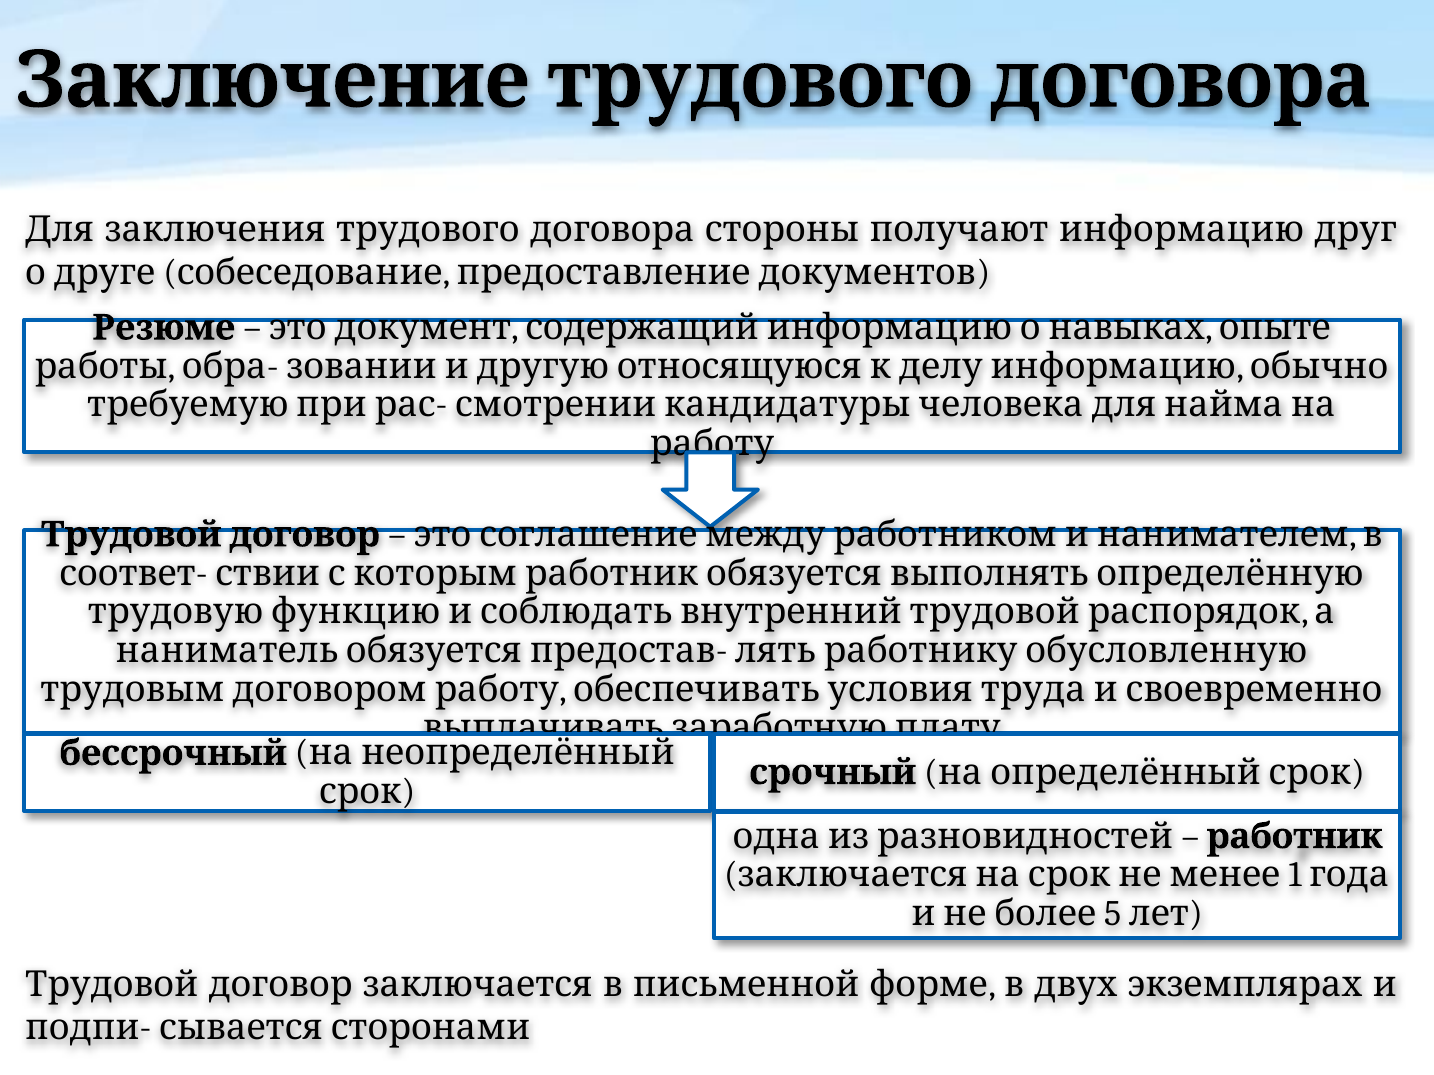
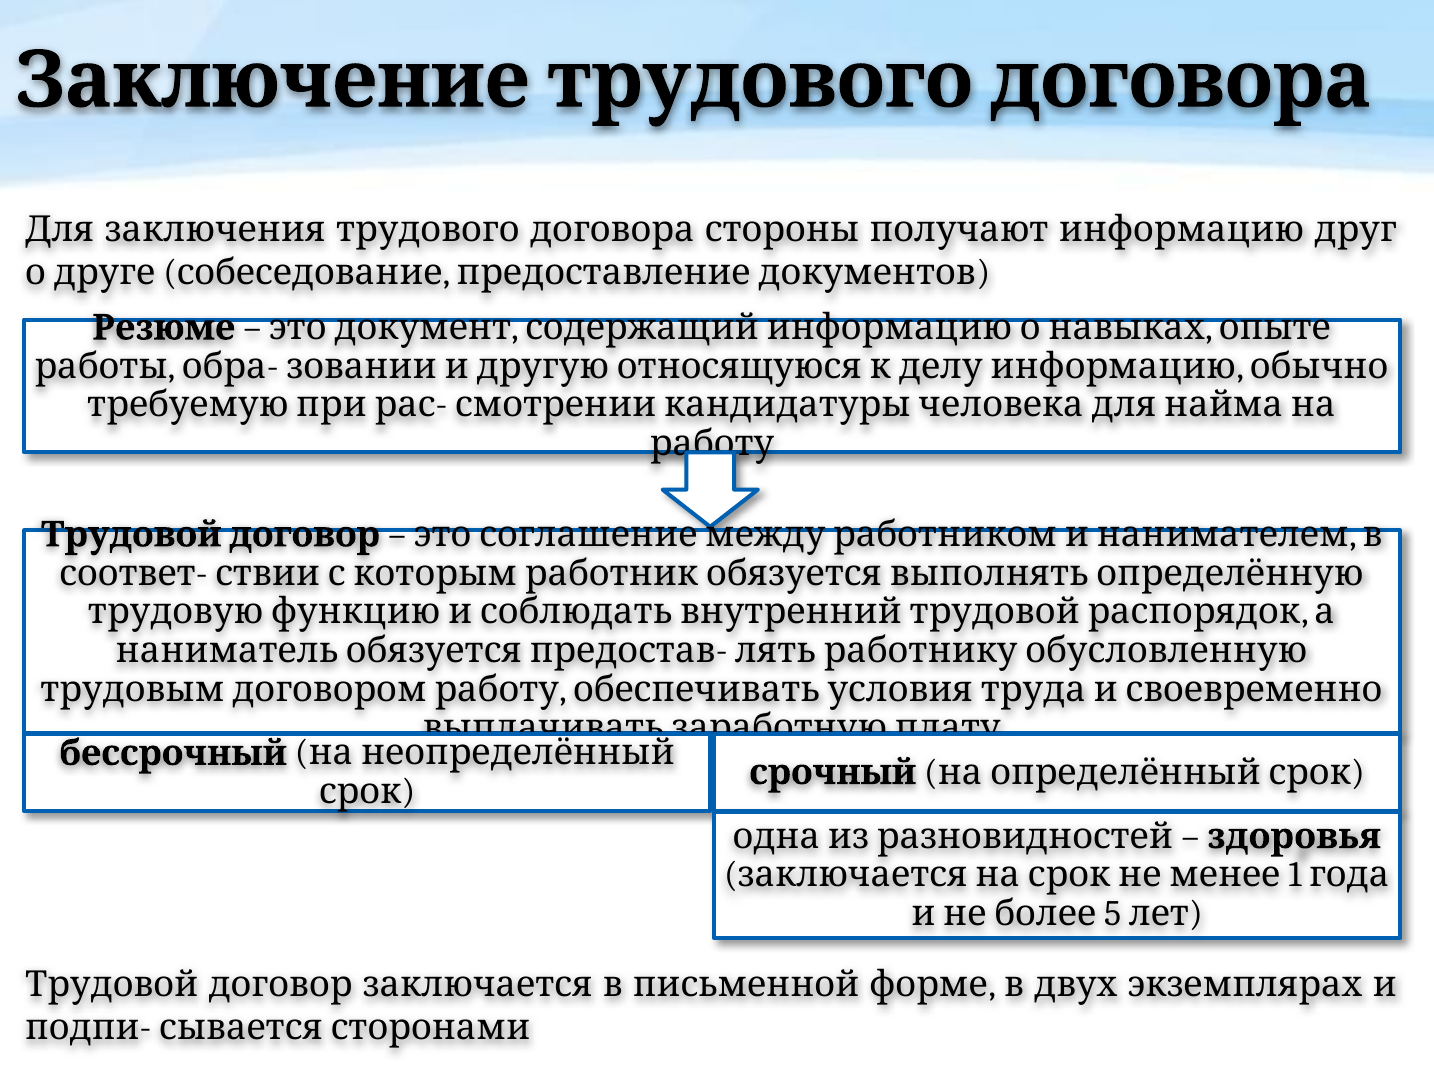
работник: работник -> здоровья
